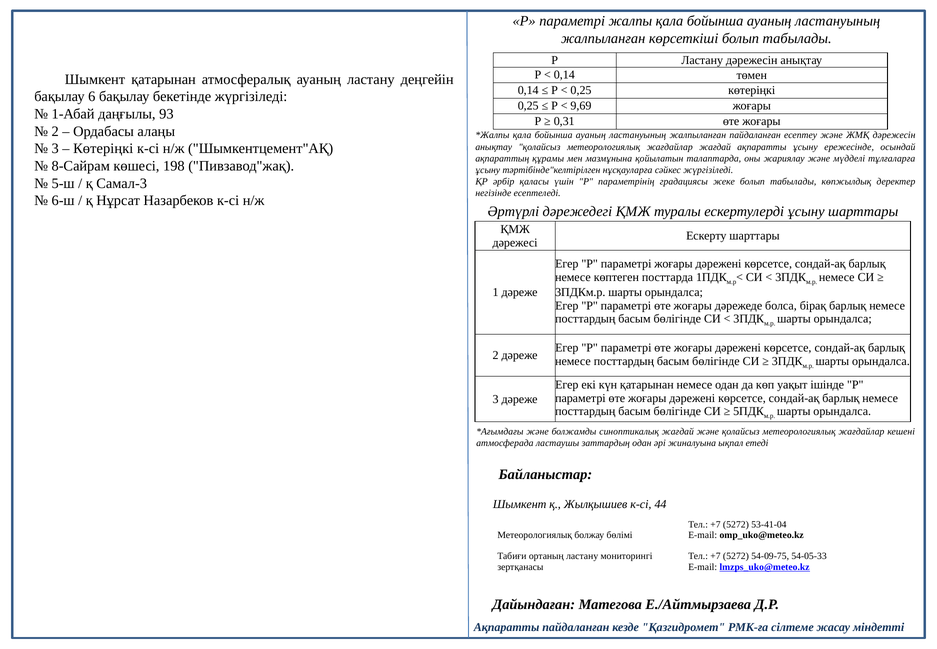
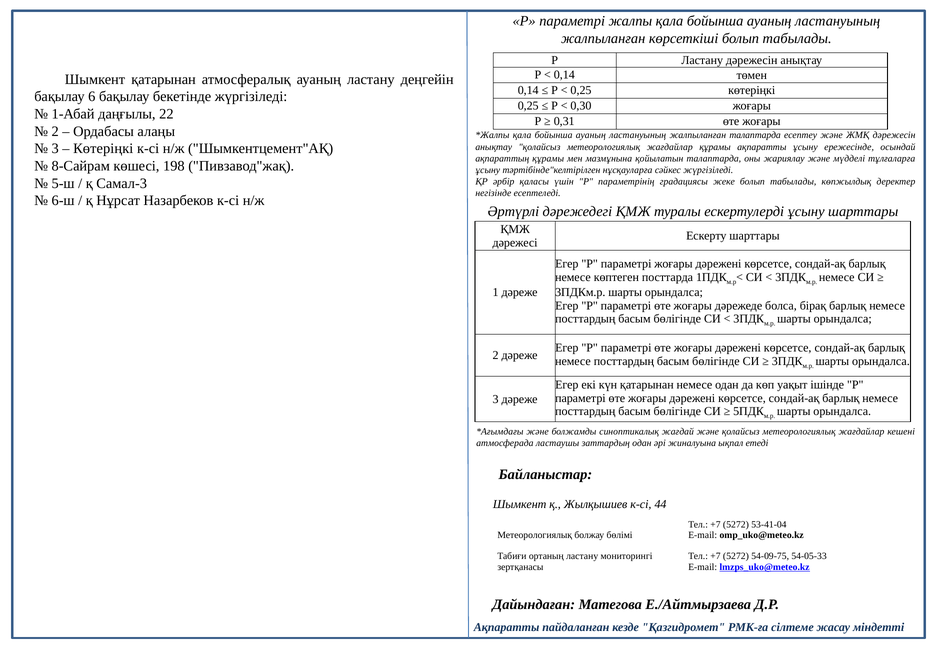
9,69: 9,69 -> 0,30
93: 93 -> 22
жалпыланған пайдаланған: пайдаланған -> талаптарда
жағдайлар жағдай: жағдай -> құрамы
